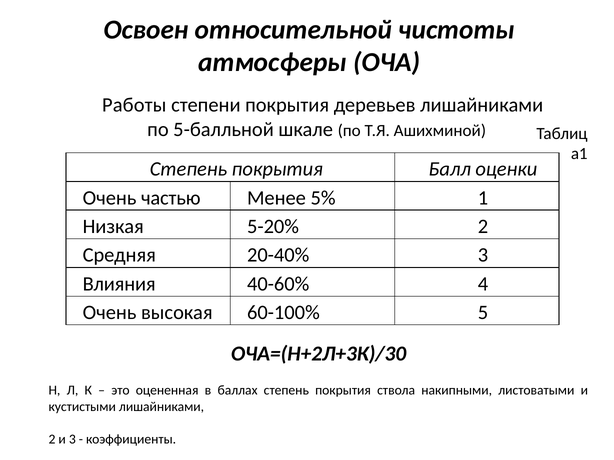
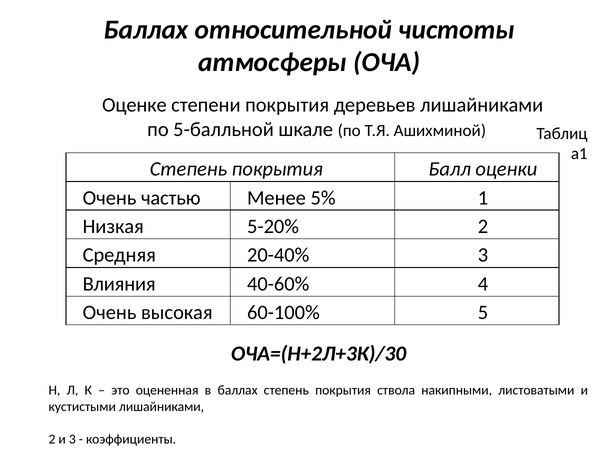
Освоен at (146, 30): Освоен -> Баллах
Работы: Работы -> Оценке
